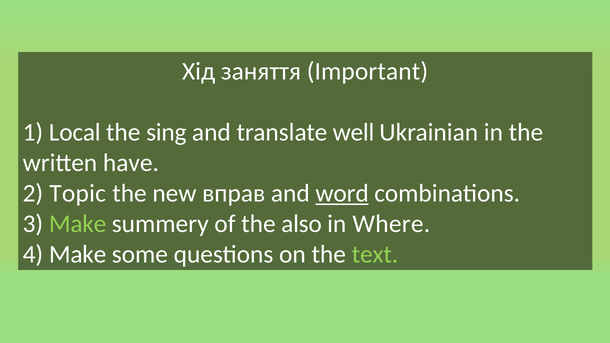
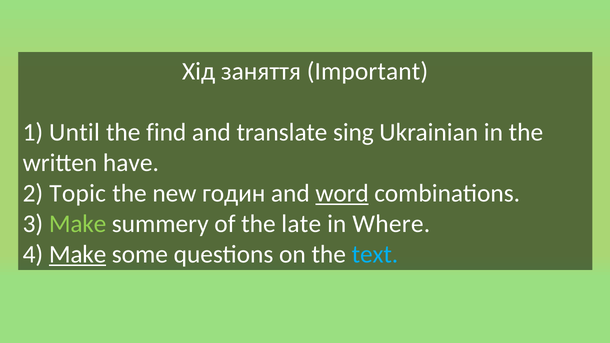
Local: Local -> Until
sing: sing -> find
well: well -> sing
вправ: вправ -> годин
also: also -> late
Make at (78, 254) underline: none -> present
text colour: light green -> light blue
